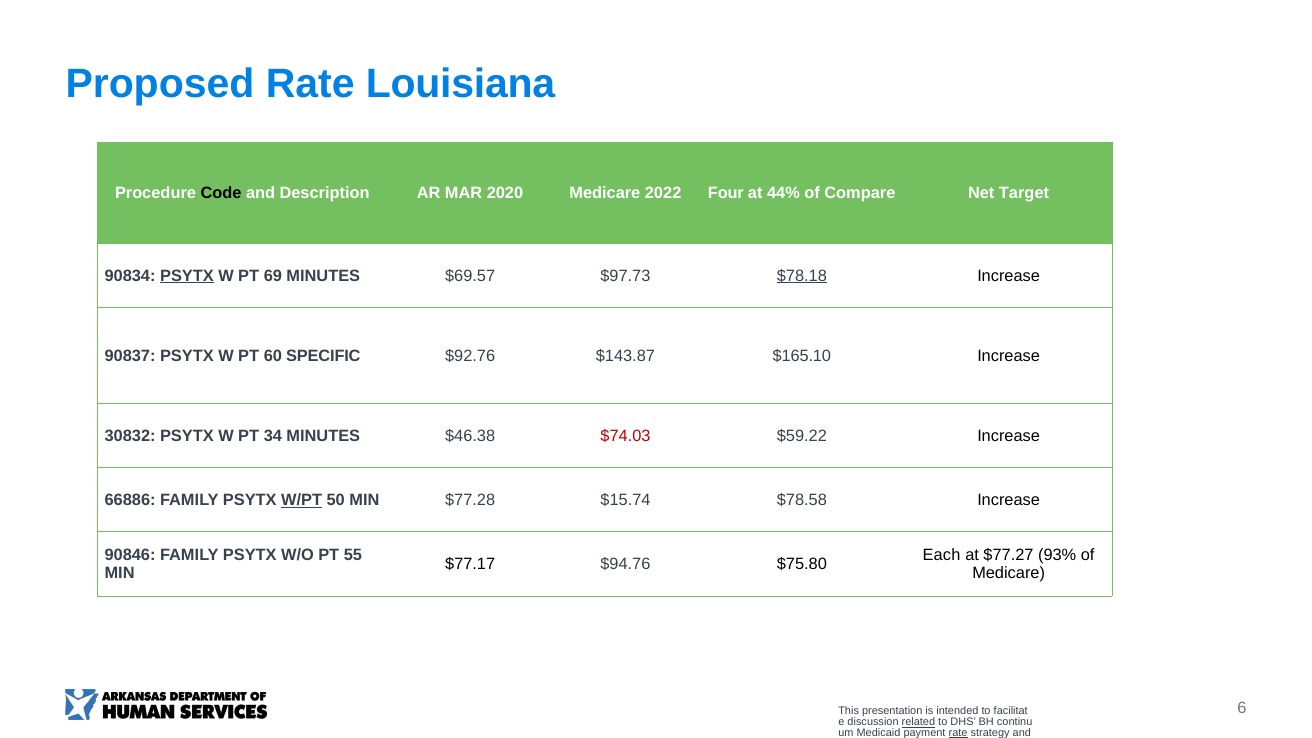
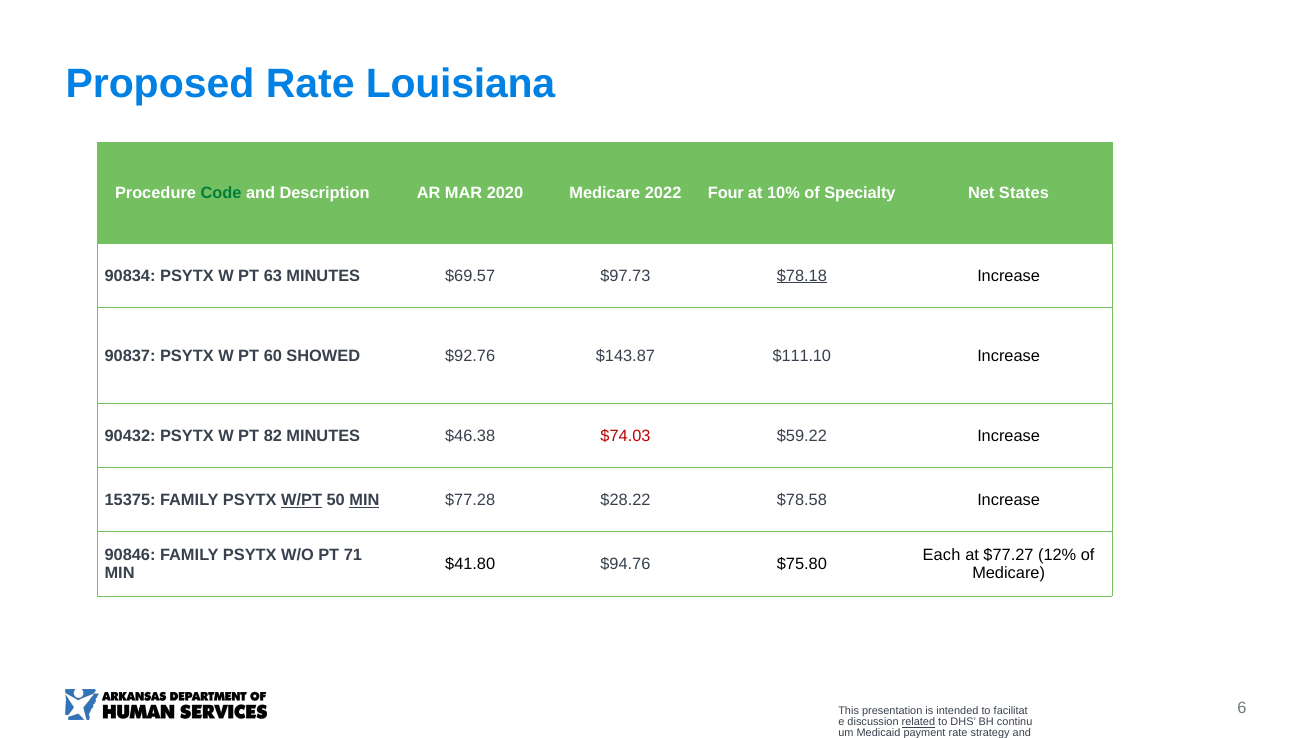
Code colour: black -> green
44%: 44% -> 10%
Compare: Compare -> Specialty
Target: Target -> States
PSYTX at (187, 276) underline: present -> none
69: 69 -> 63
SPECIFIC: SPECIFIC -> SHOWED
$165.10: $165.10 -> $111.10
30832: 30832 -> 90432
34: 34 -> 82
66886: 66886 -> 15375
MIN at (364, 500) underline: none -> present
$15.74: $15.74 -> $28.22
55: 55 -> 71
93%: 93% -> 12%
$77.17: $77.17 -> $41.80
rate at (958, 733) underline: present -> none
